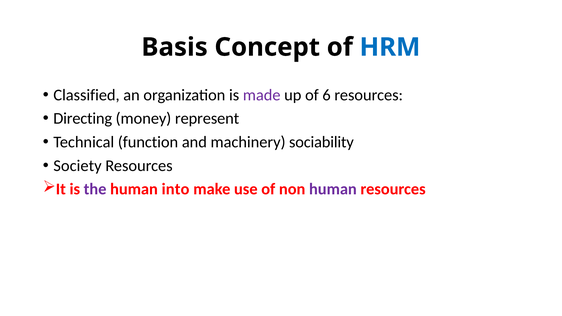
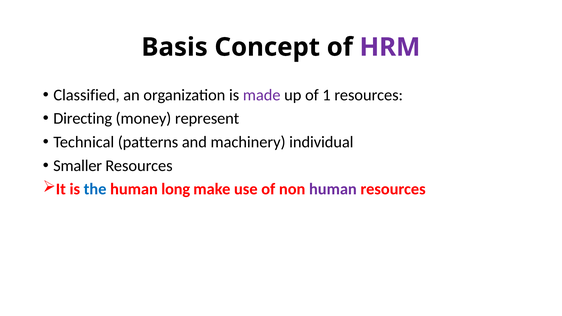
HRM colour: blue -> purple
6: 6 -> 1
function: function -> patterns
sociability: sociability -> individual
Society: Society -> Smaller
the colour: purple -> blue
into: into -> long
